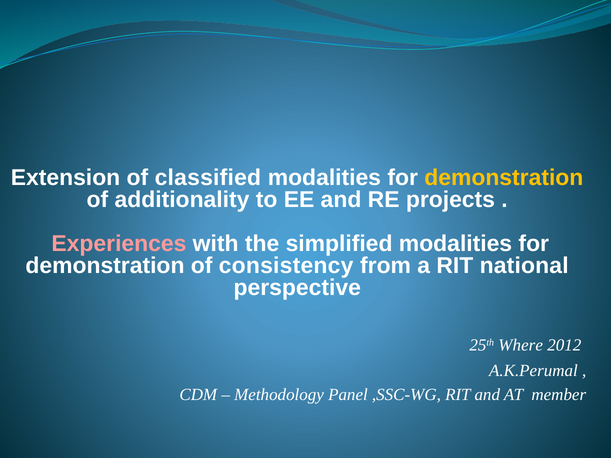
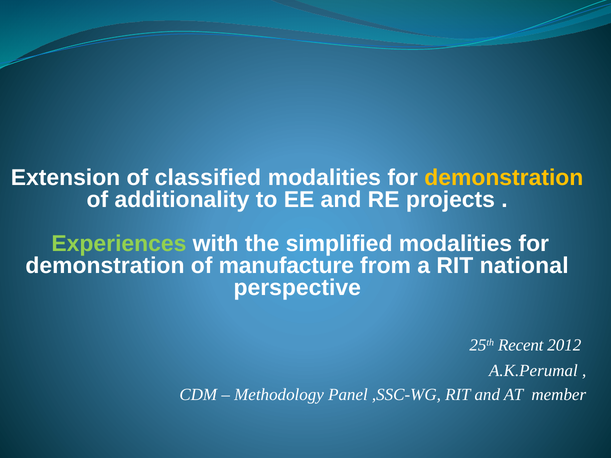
Experiences colour: pink -> light green
consistency: consistency -> manufacture
Where: Where -> Recent
